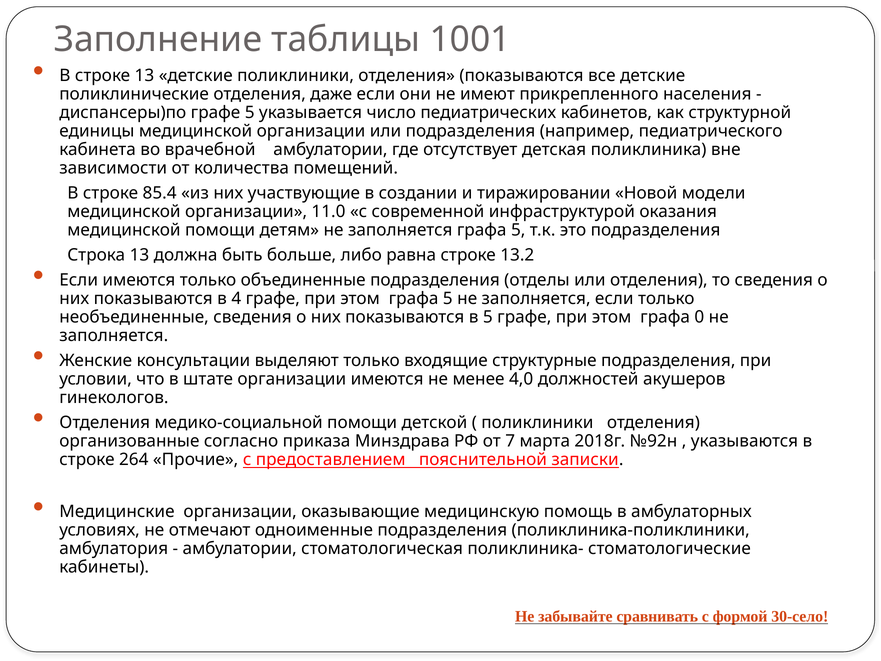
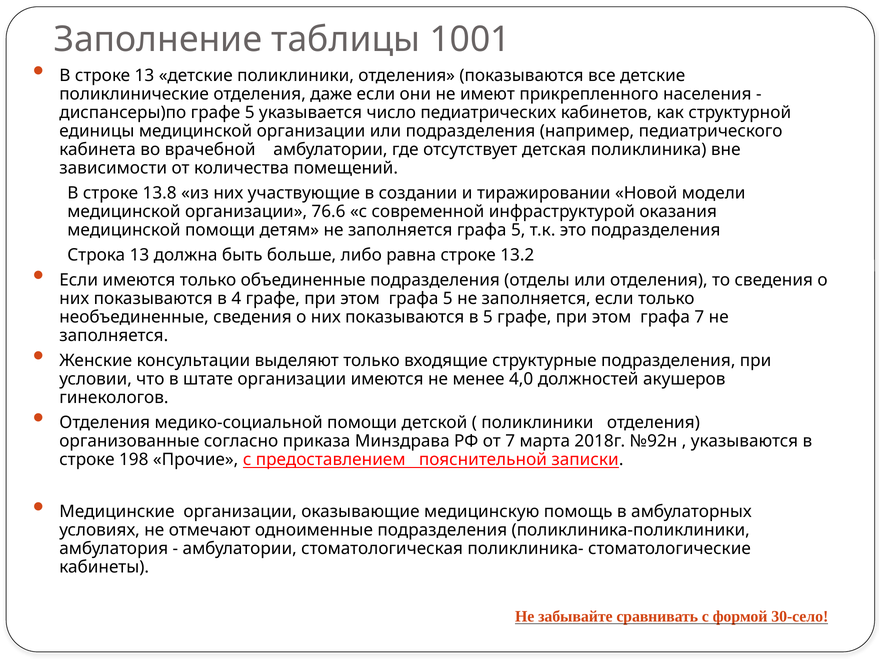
85.4: 85.4 -> 13.8
11.0: 11.0 -> 76.6
графа 0: 0 -> 7
264: 264 -> 198
